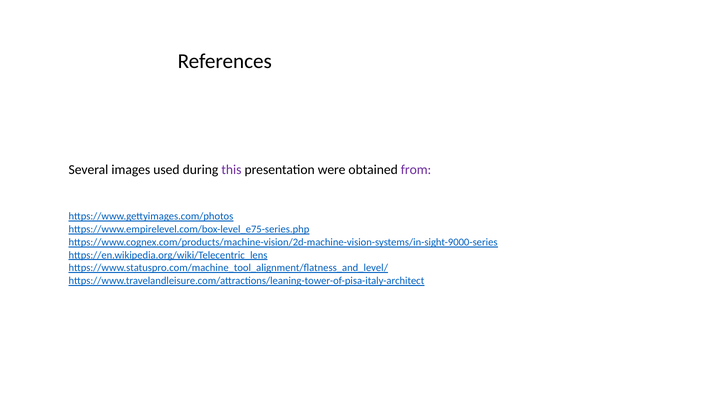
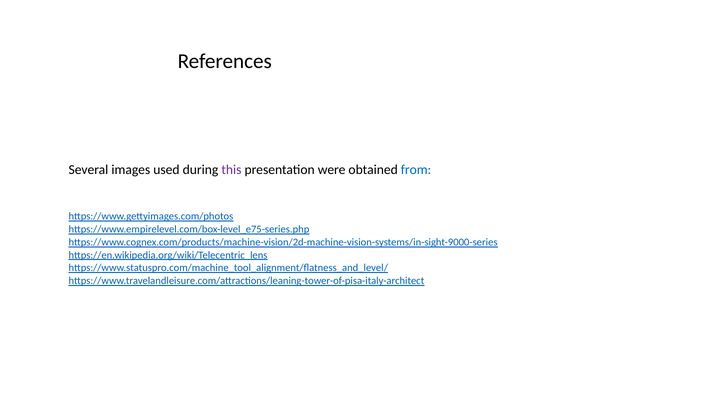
from colour: purple -> blue
